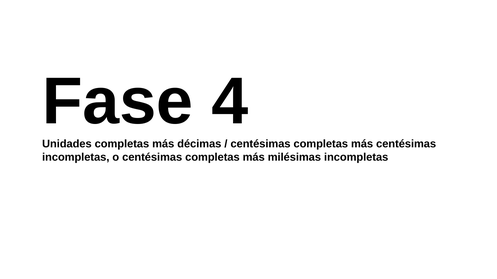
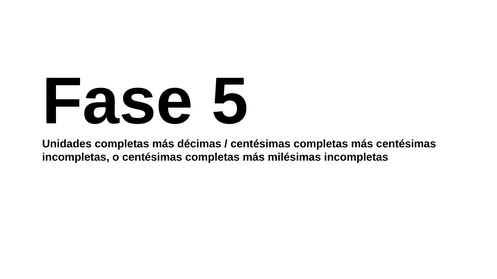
4: 4 -> 5
